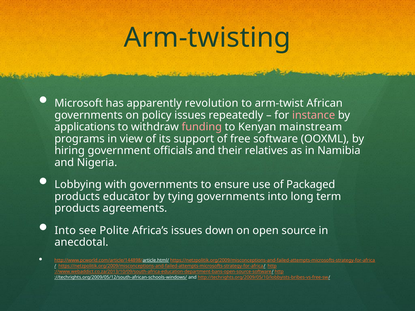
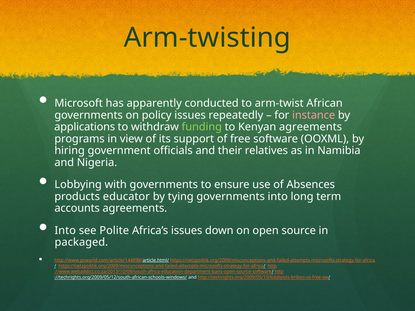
revolution: revolution -> conducted
funding colour: pink -> light green
Kenyan mainstream: mainstream -> agreements
Packaged: Packaged -> Absences
products at (77, 208): products -> accounts
anecdotal: anecdotal -> packaged
